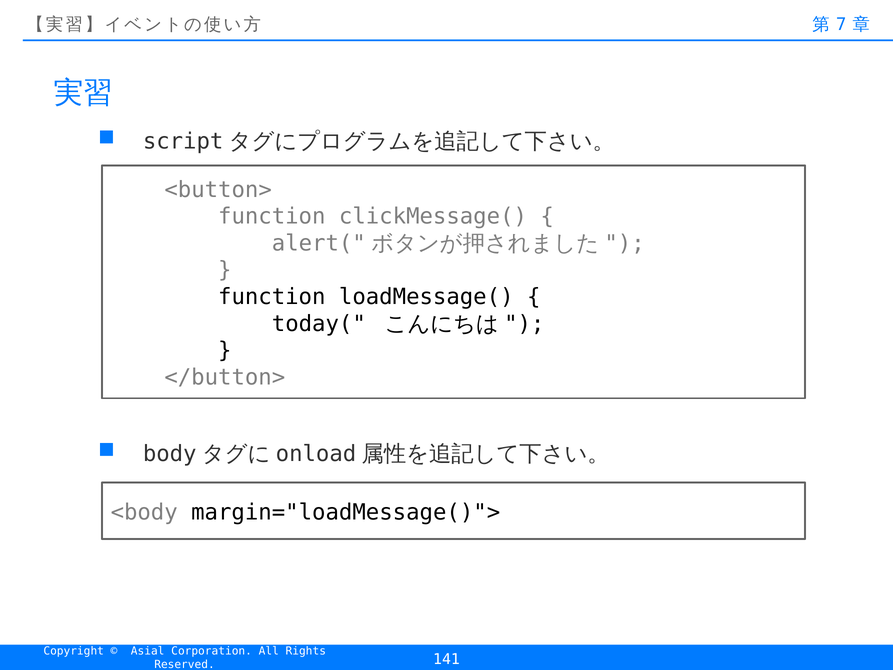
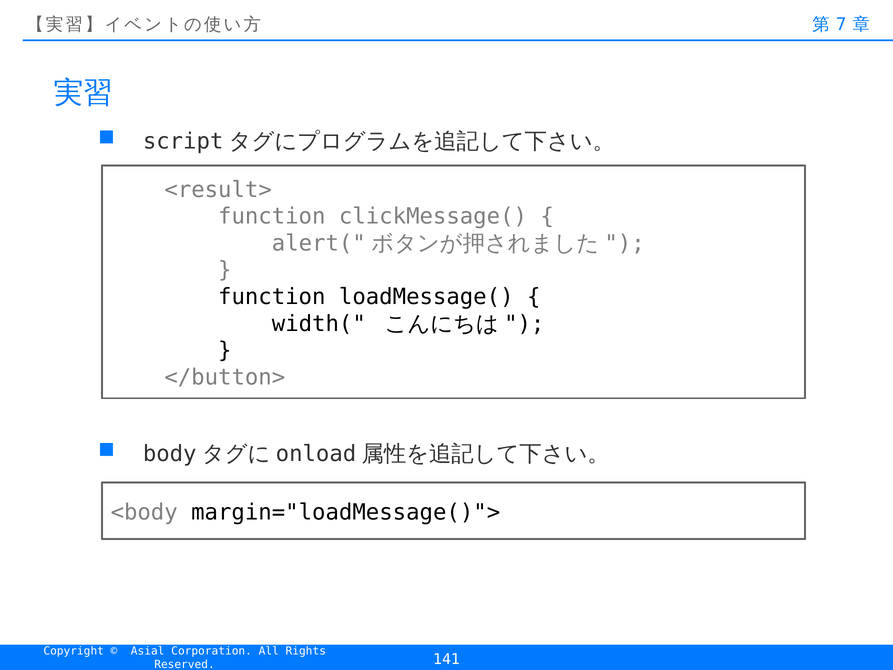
<button>: <button> -> <result>
today(: today( -> width(
